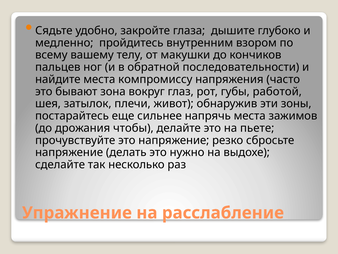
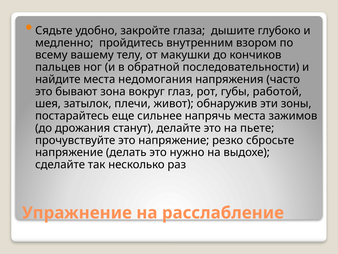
компромиссу: компромиссу -> недомогания
чтобы: чтобы -> станут
